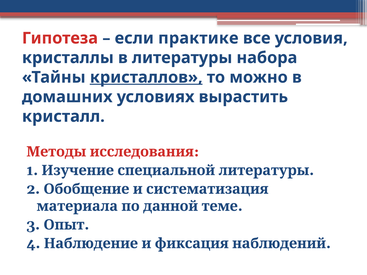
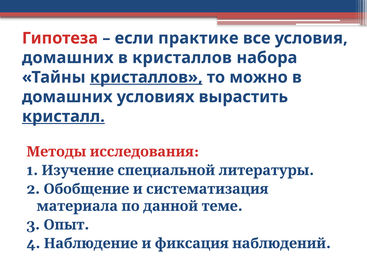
кристаллы at (68, 58): кристаллы -> домашних
в литературы: литературы -> кристаллов
кристалл underline: none -> present
